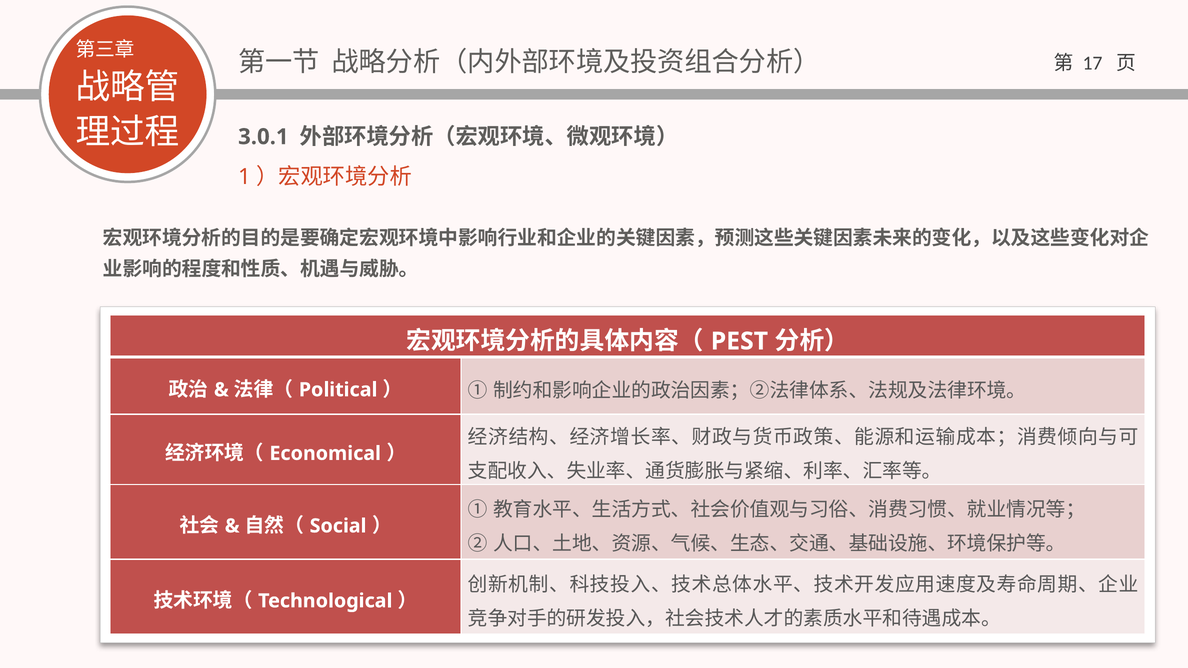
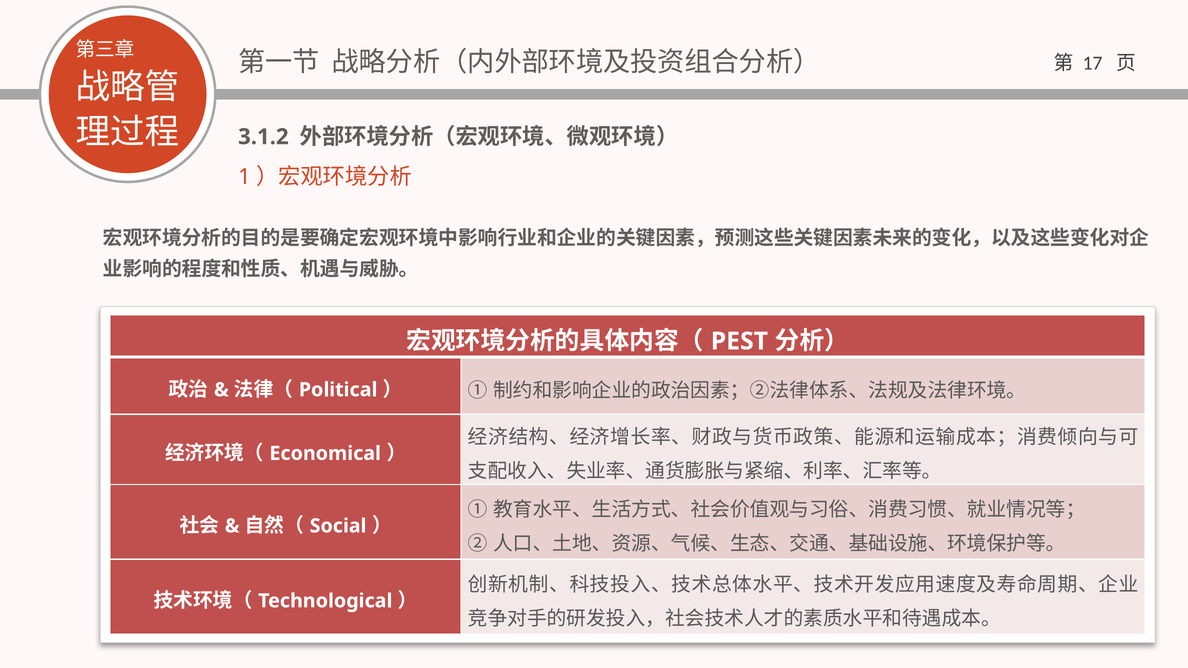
3.0.1: 3.0.1 -> 3.1.2
